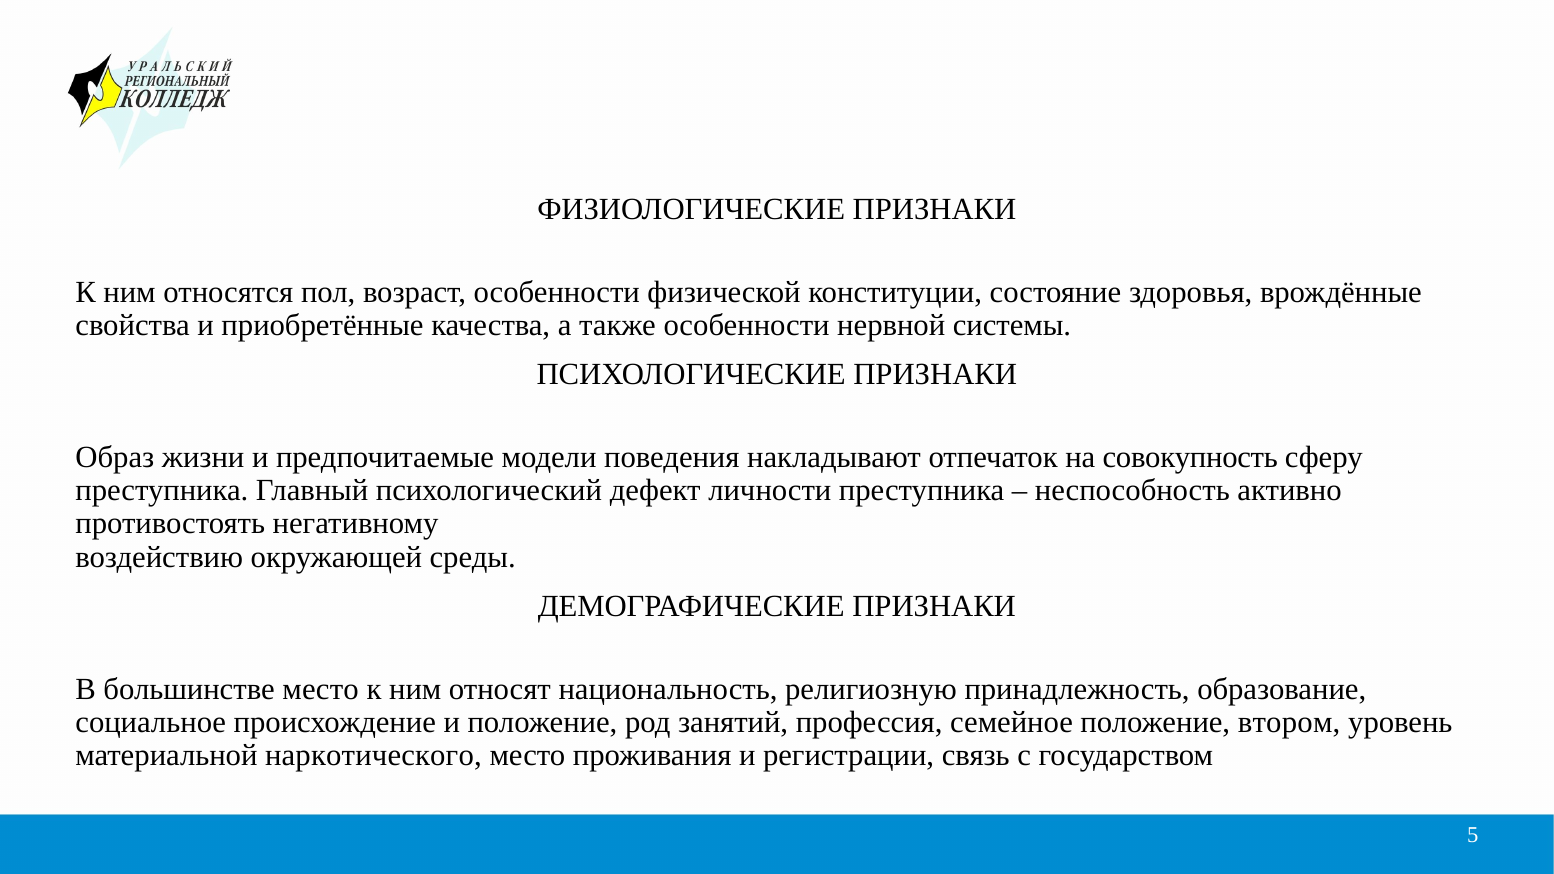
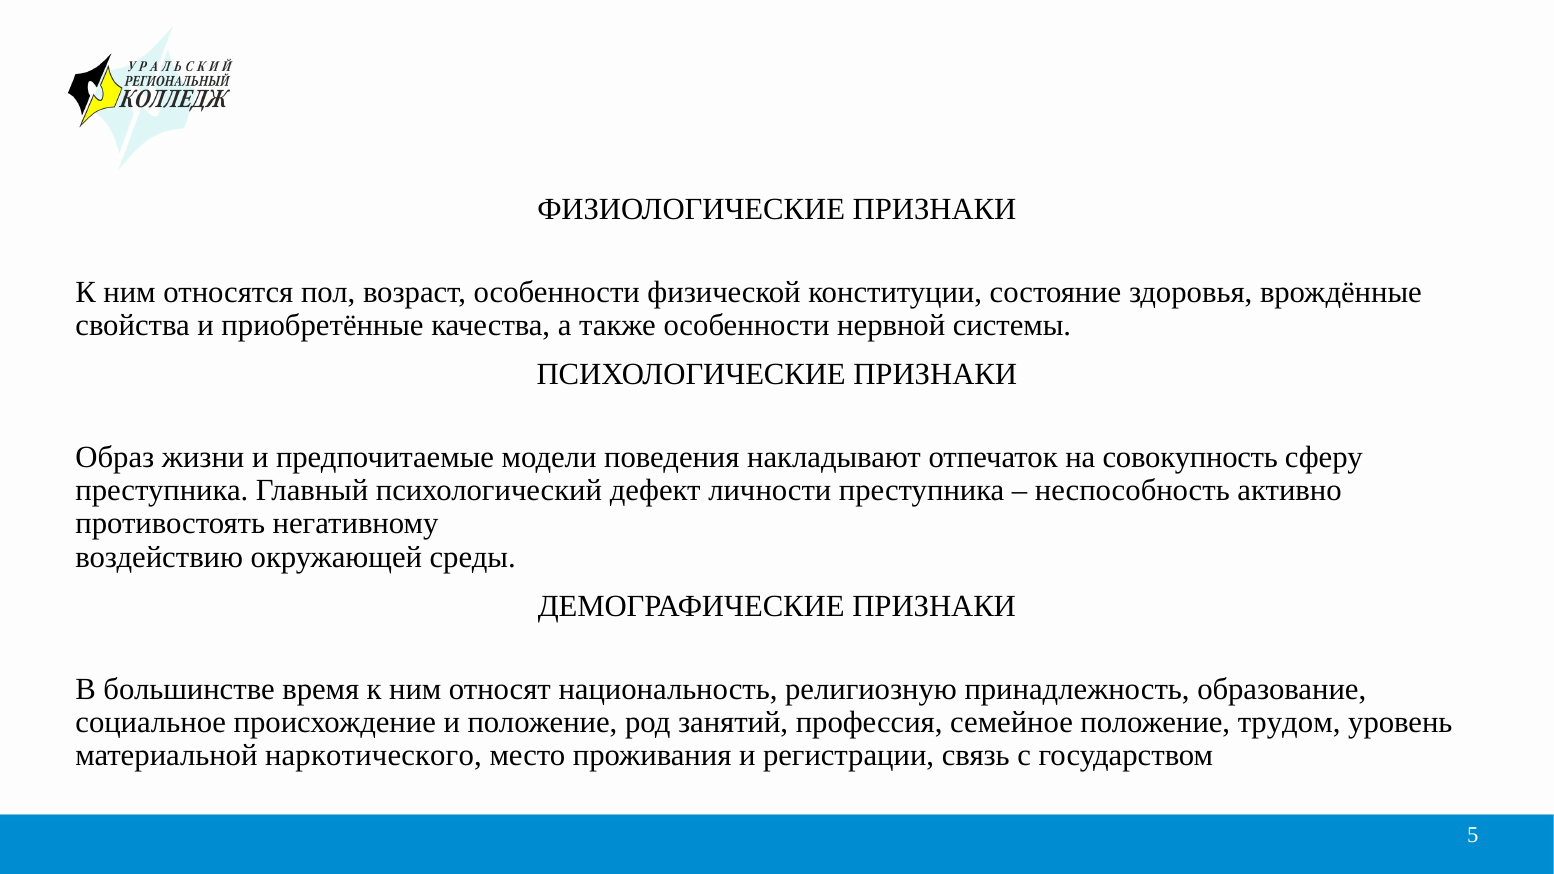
большинстве место: место -> время
втором: втором -> трудом
